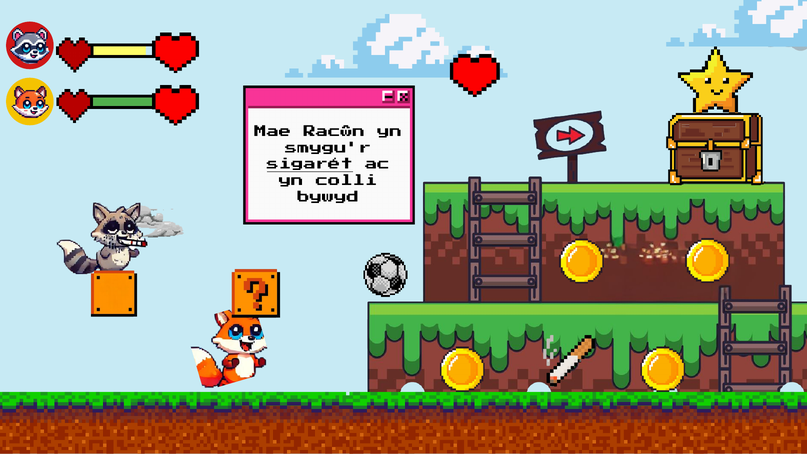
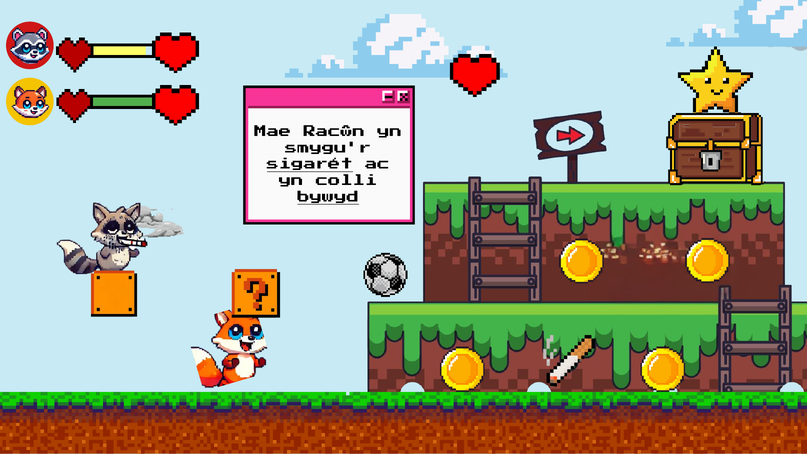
bywyd underline: none -> present
